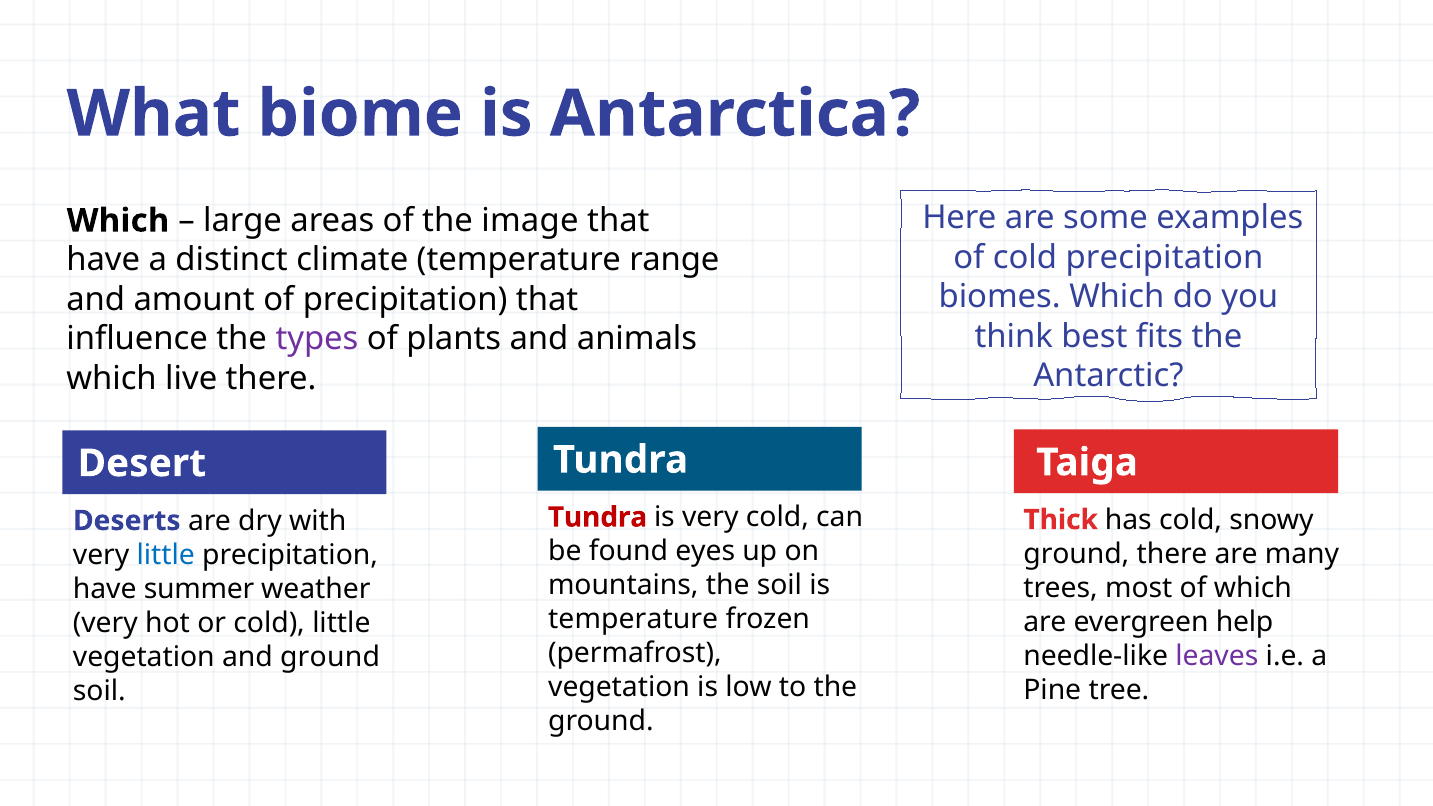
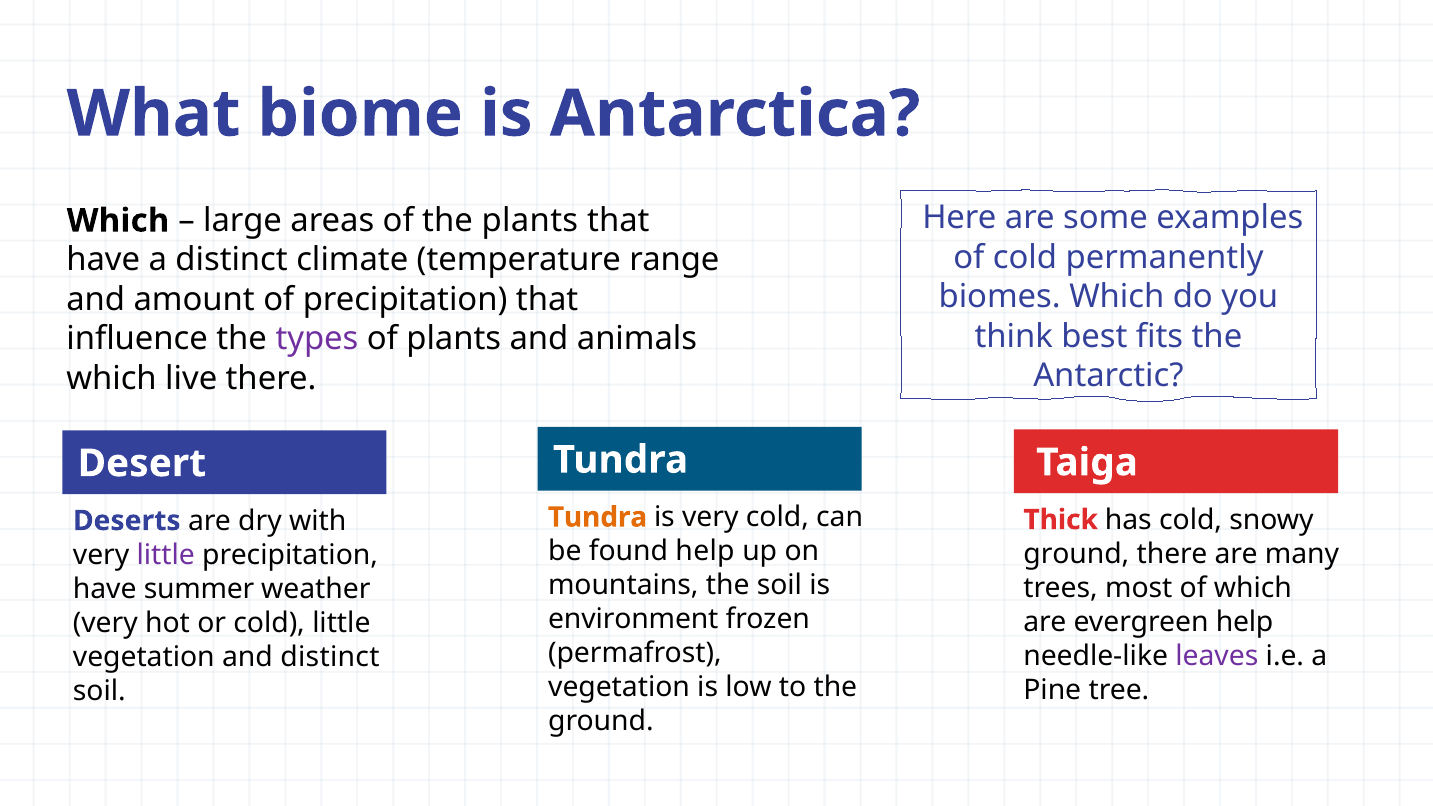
the image: image -> plants
cold precipitation: precipitation -> permanently
Tundra at (598, 517) colour: red -> orange
found eyes: eyes -> help
little at (166, 555) colour: blue -> purple
temperature at (633, 619): temperature -> environment
and ground: ground -> distinct
